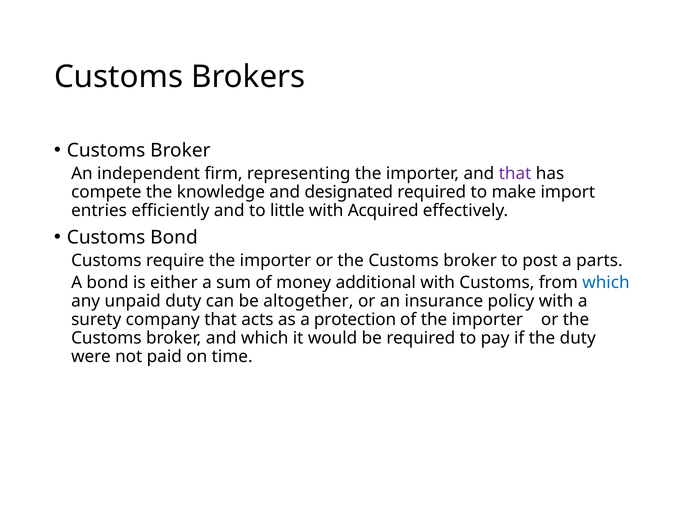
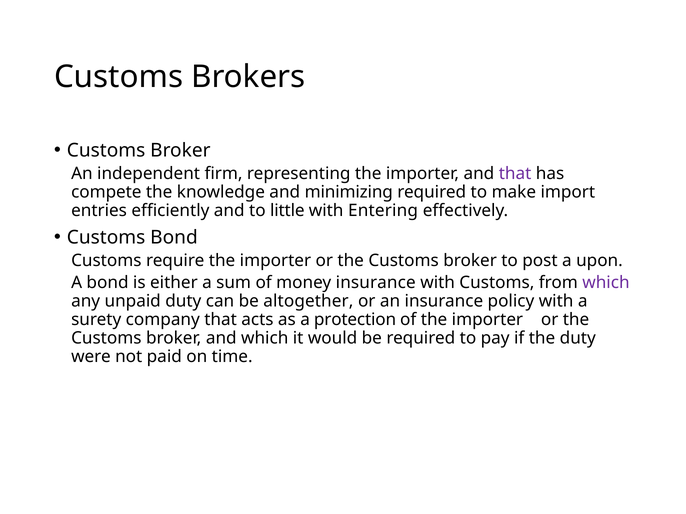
designated: designated -> minimizing
Acquired: Acquired -> Entering
parts: parts -> upon
money additional: additional -> insurance
which at (606, 283) colour: blue -> purple
